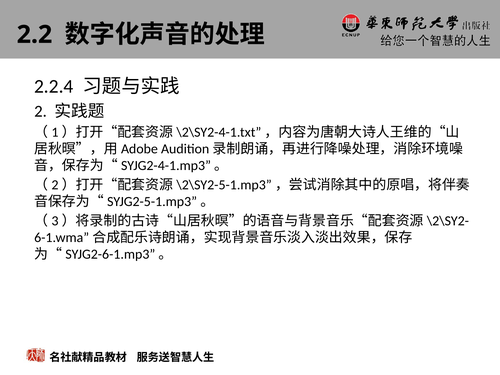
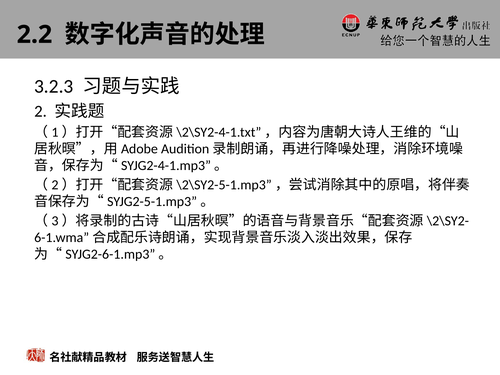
2.2.4: 2.2.4 -> 3.2.3
